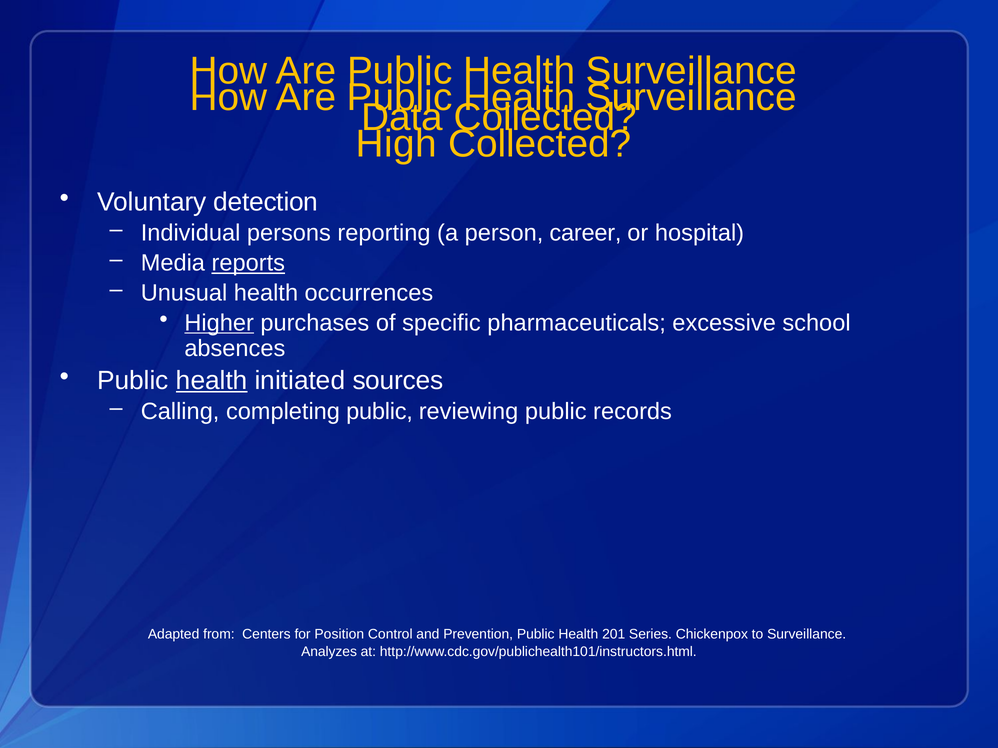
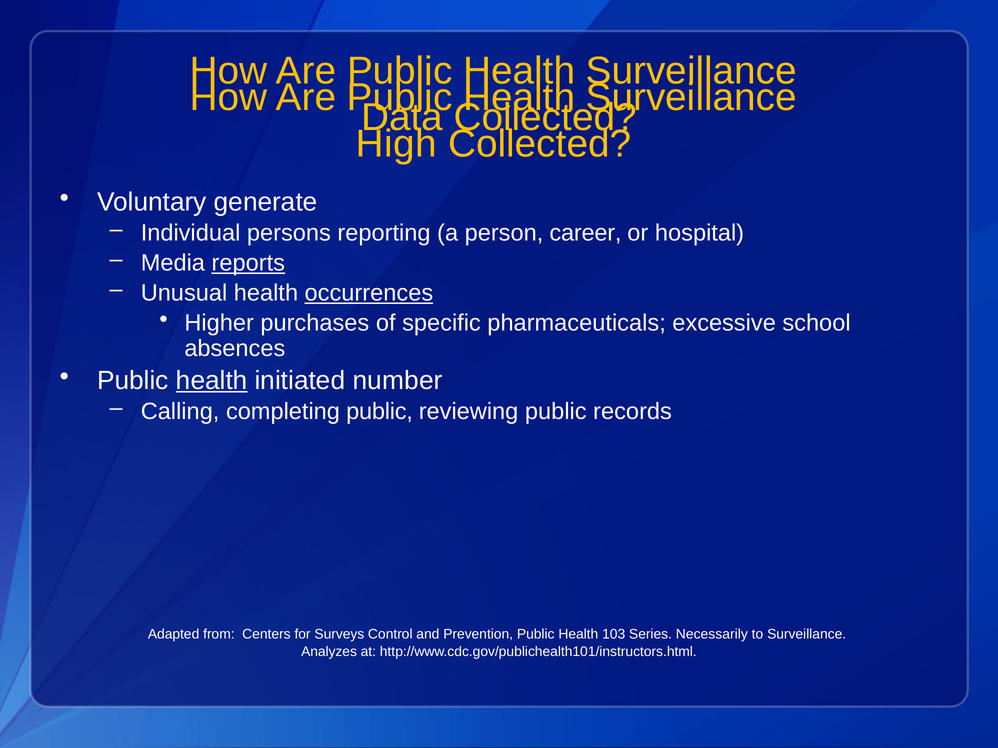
detection: detection -> generate
occurrences underline: none -> present
Higher underline: present -> none
sources: sources -> number
Position: Position -> Surveys
201: 201 -> 103
Chickenpox: Chickenpox -> Necessarily
